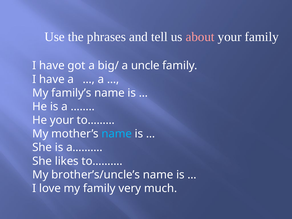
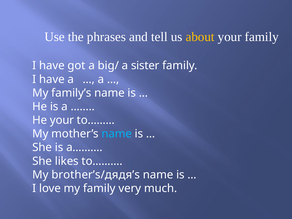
about colour: pink -> yellow
uncle: uncle -> sister
brother’s/uncle’s: brother’s/uncle’s -> brother’s/дядя’s
